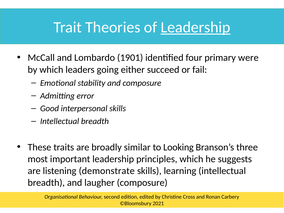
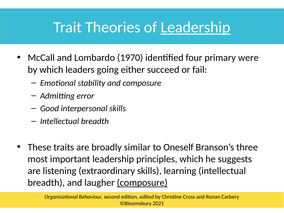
1901: 1901 -> 1970
Looking: Looking -> Oneself
demonstrate: demonstrate -> extraordinary
composure at (142, 183) underline: none -> present
